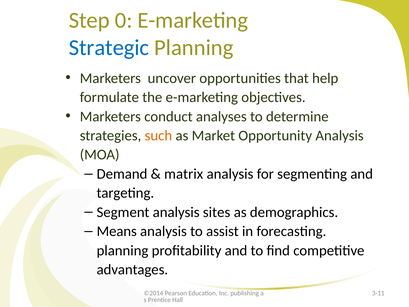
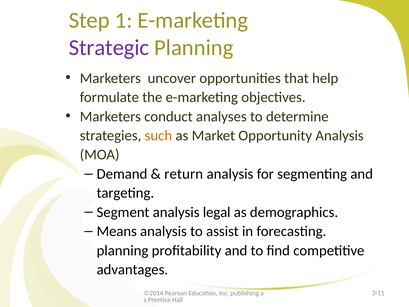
0: 0 -> 1
Strategic colour: blue -> purple
matrix: matrix -> return
sites: sites -> legal
